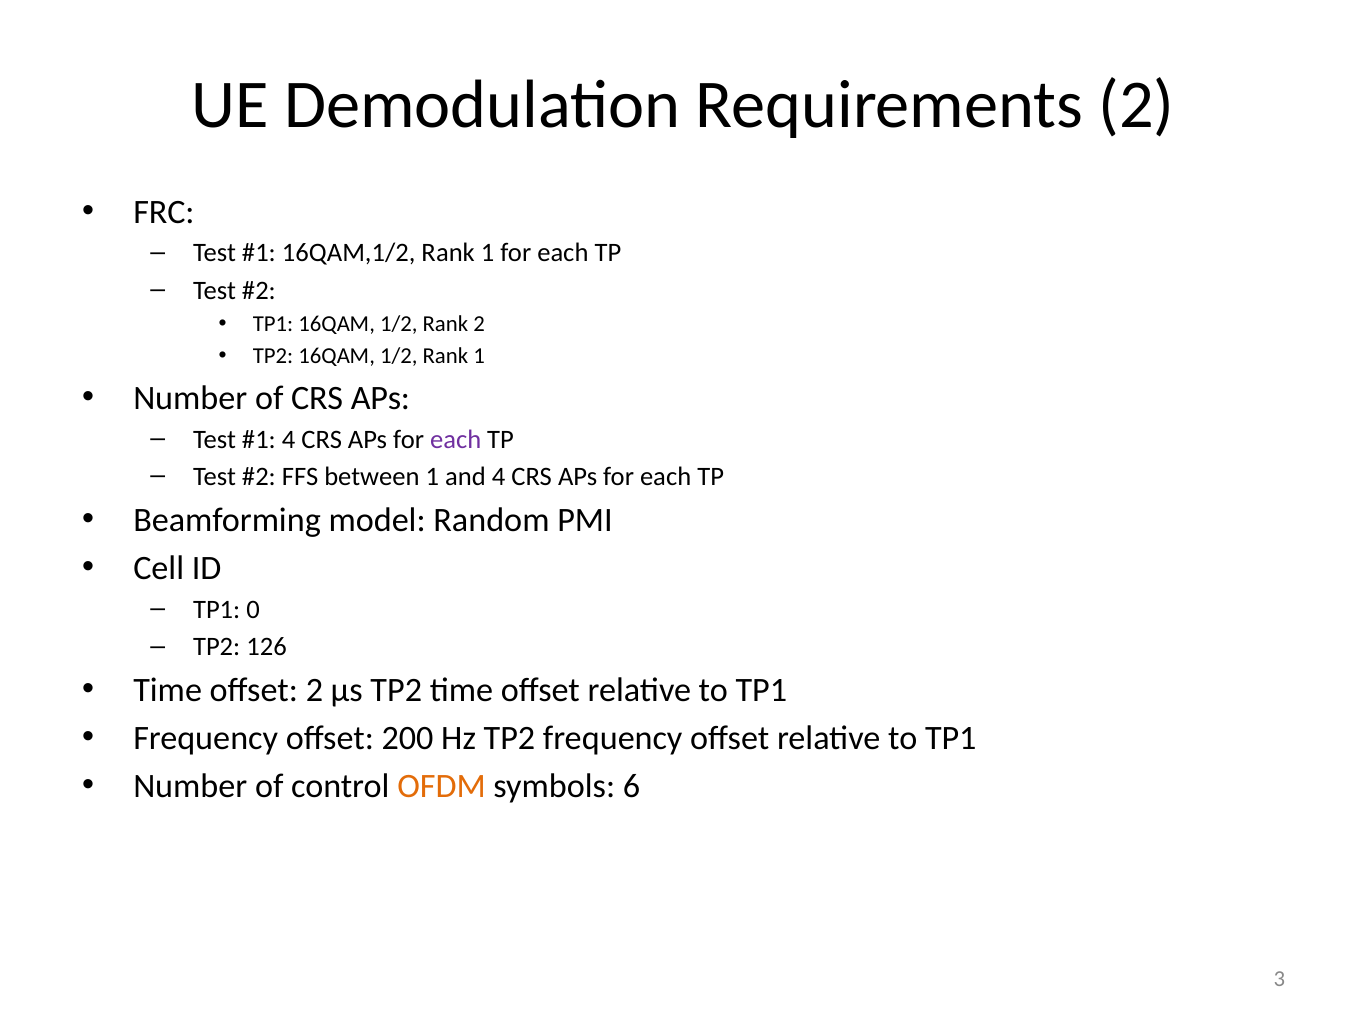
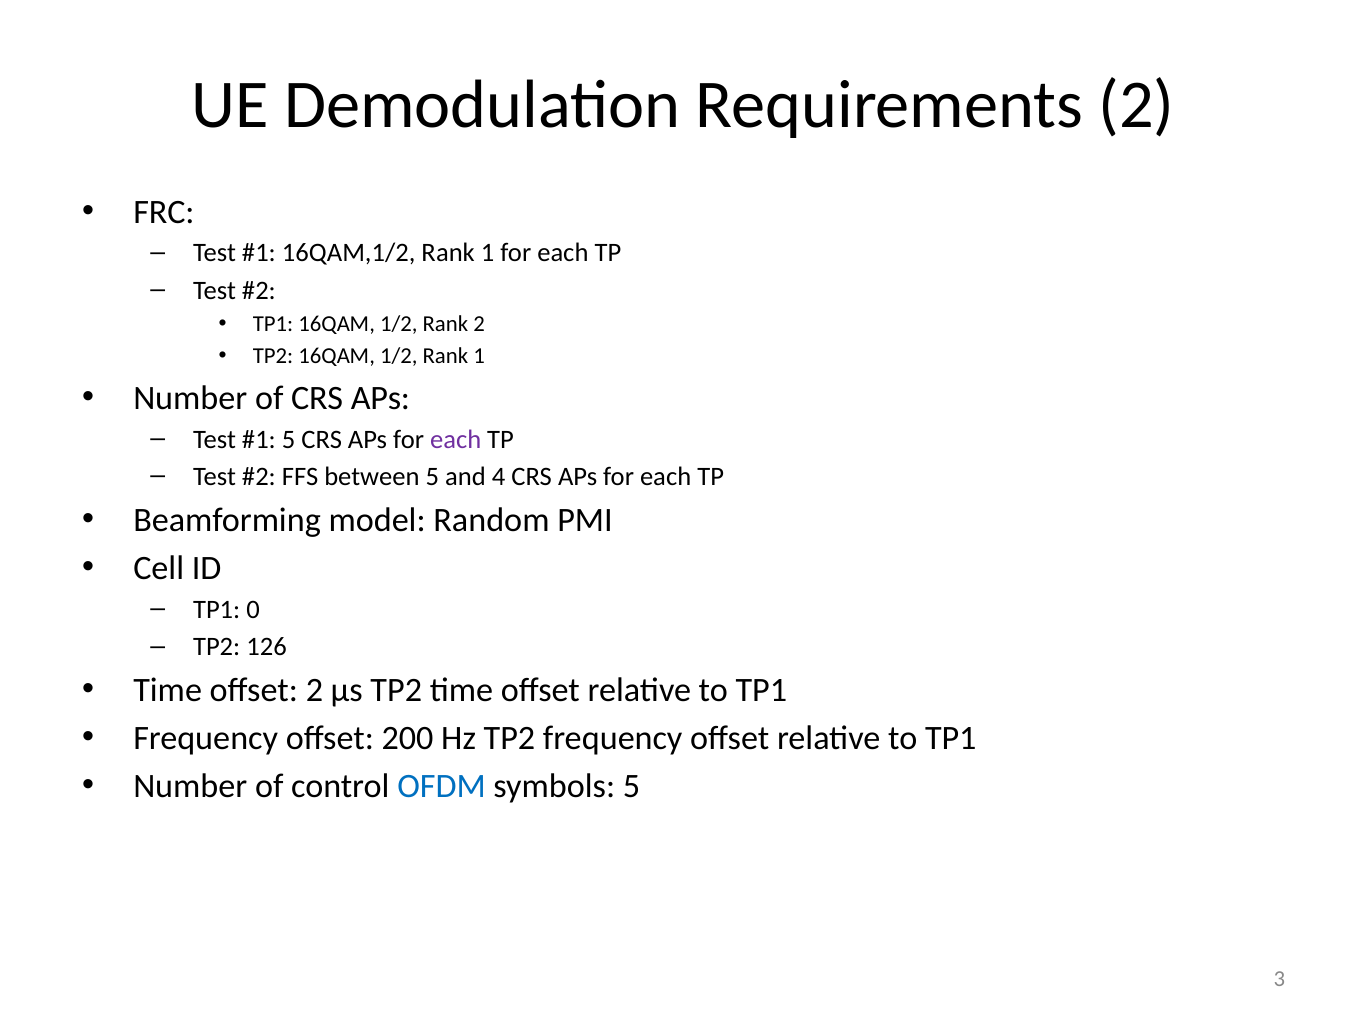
4 at (289, 439): 4 -> 5
between 1: 1 -> 5
OFDM colour: orange -> blue
symbols 6: 6 -> 5
